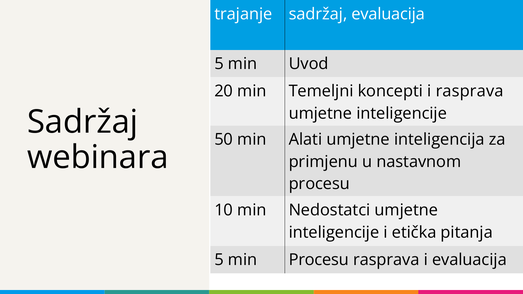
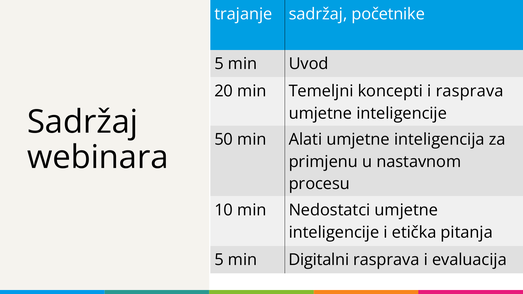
sadržaj evaluacija: evaluacija -> početnike
min Procesu: Procesu -> Digitalni
